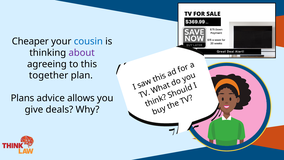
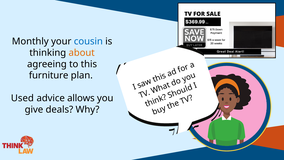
Cheaper: Cheaper -> Monthly
about colour: purple -> orange
together: together -> furniture
Plans: Plans -> Used
